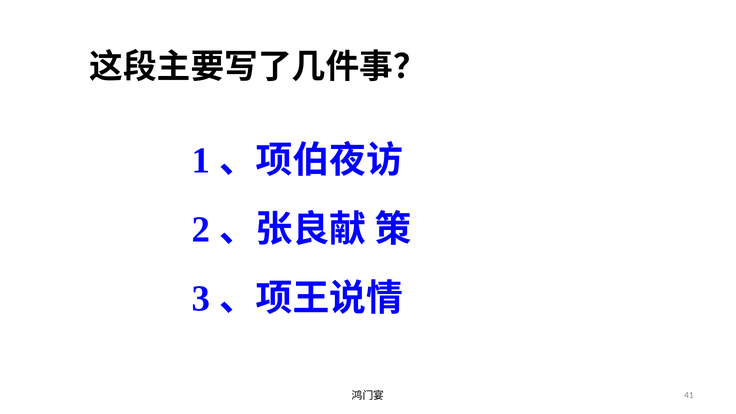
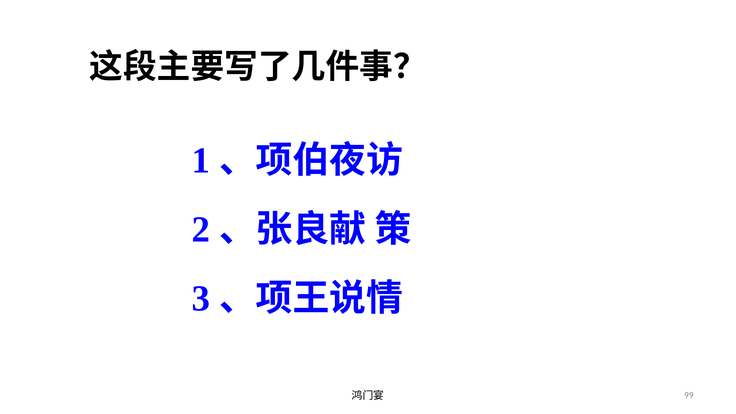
41: 41 -> 99
